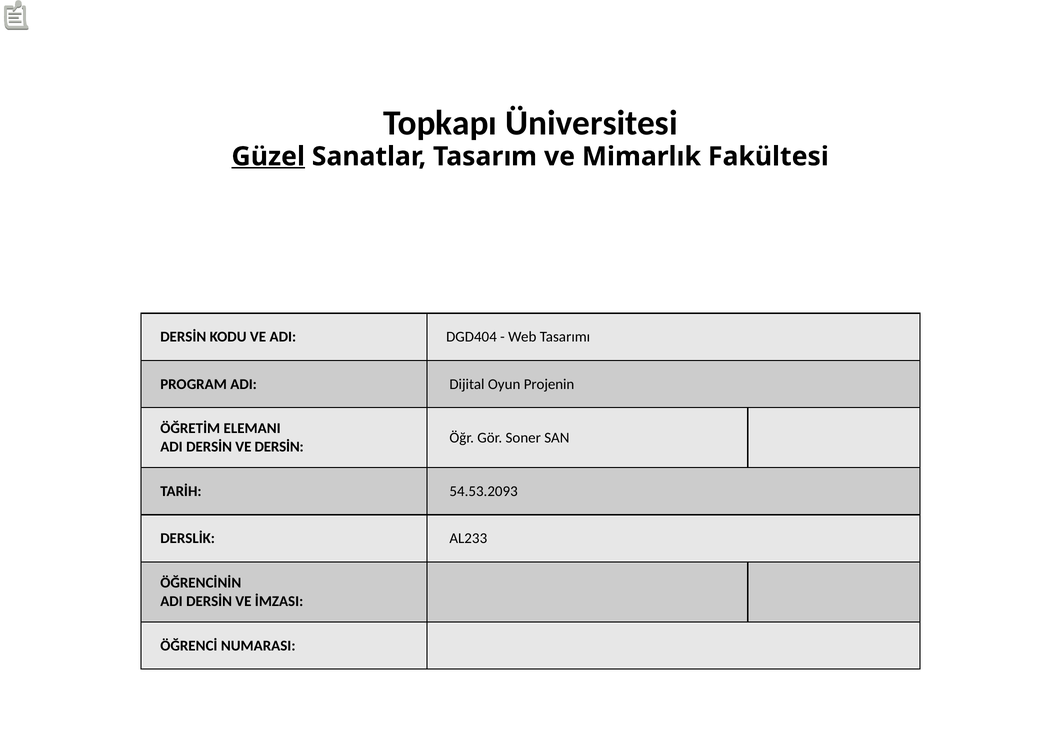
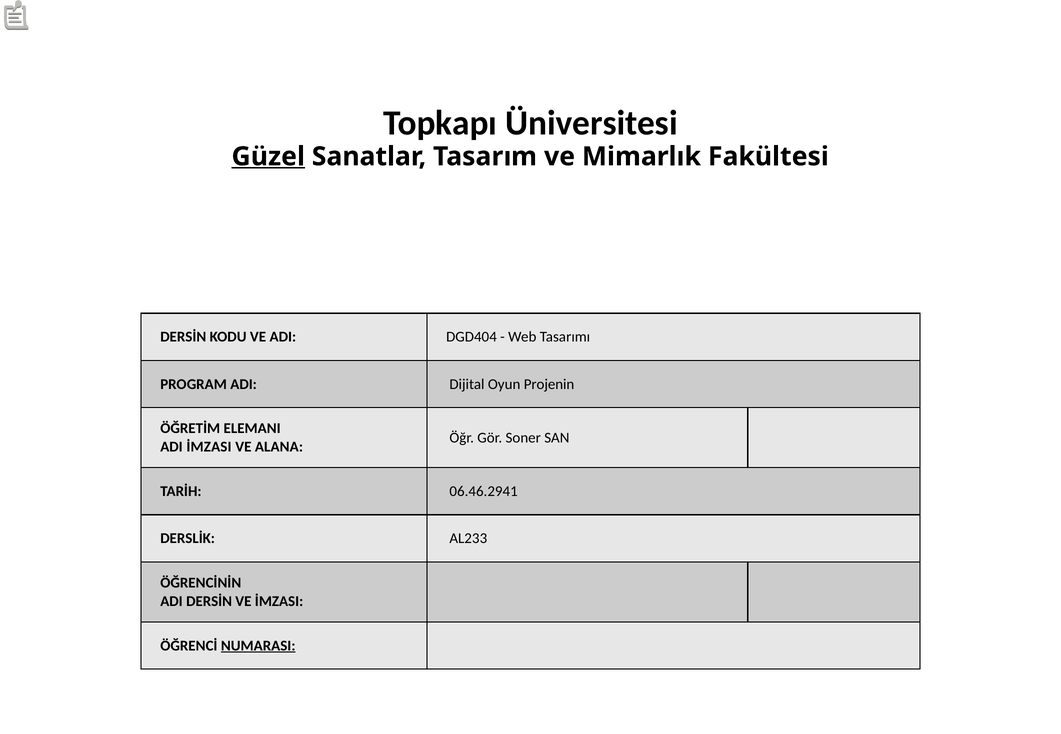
DERSİN at (209, 447): DERSİN -> İMZASI
VE DERSİN: DERSİN -> ALANA
54.53.2093: 54.53.2093 -> 06.46.2941
NUMARASI underline: none -> present
